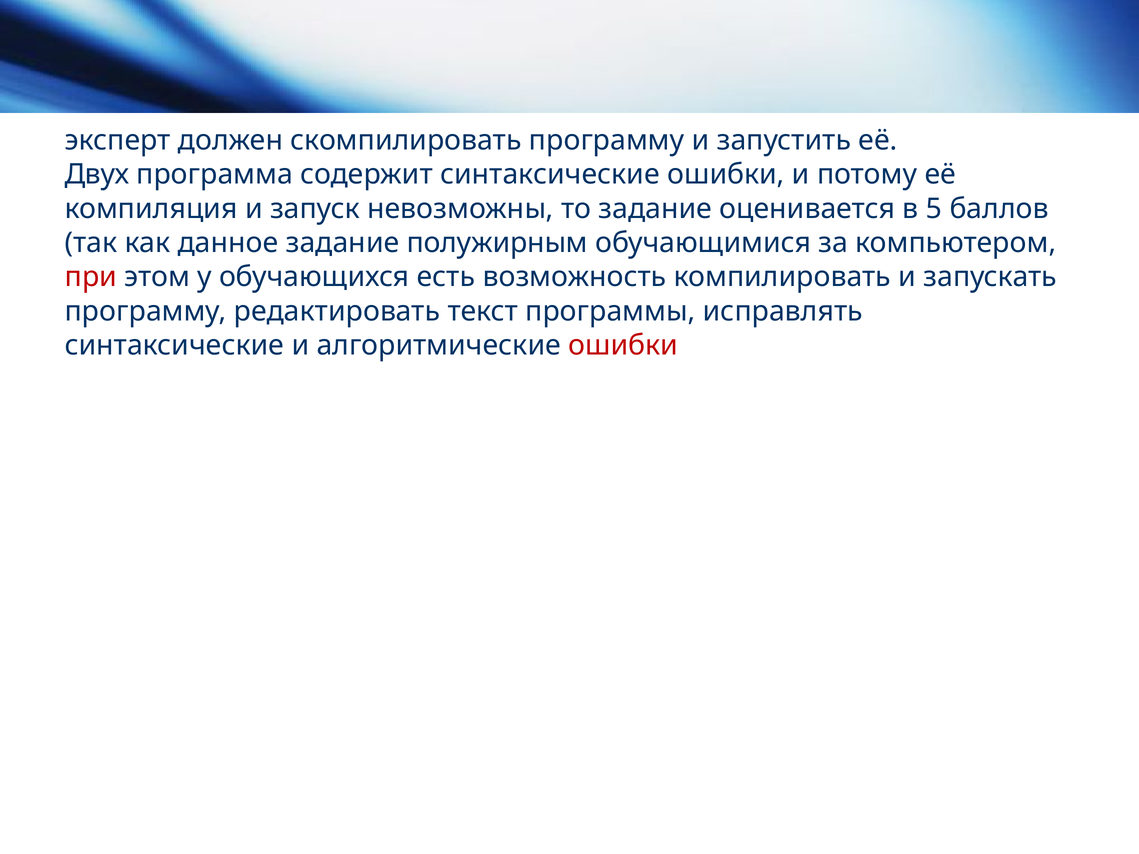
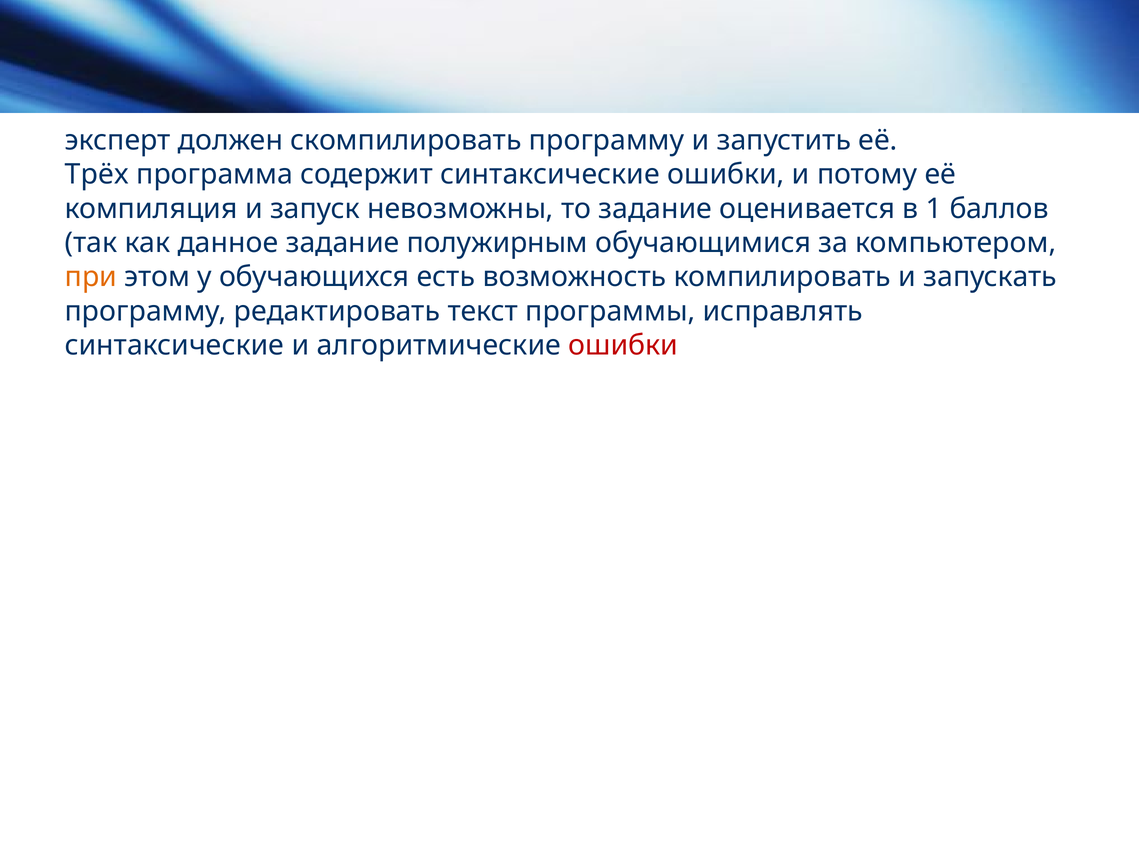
Двух: Двух -> Трёх
5: 5 -> 1
при colour: red -> orange
